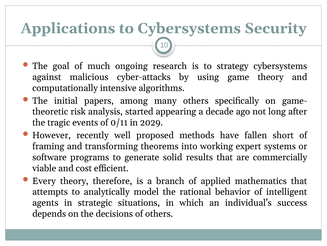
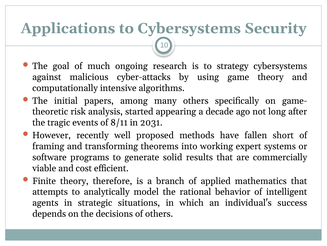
0/11: 0/11 -> 8/11
2029: 2029 -> 2031
Every: Every -> Finite
